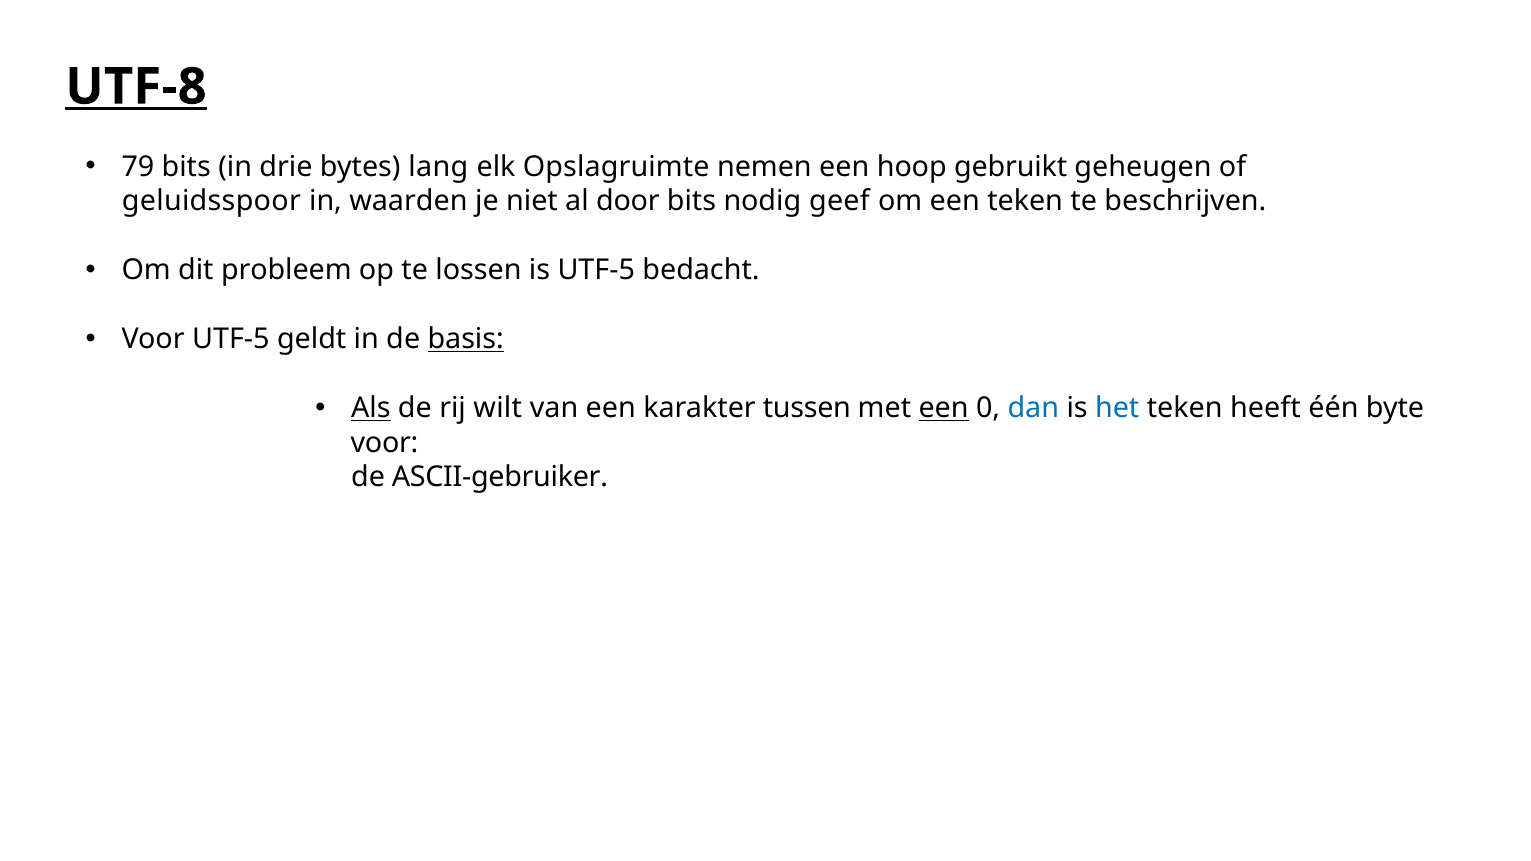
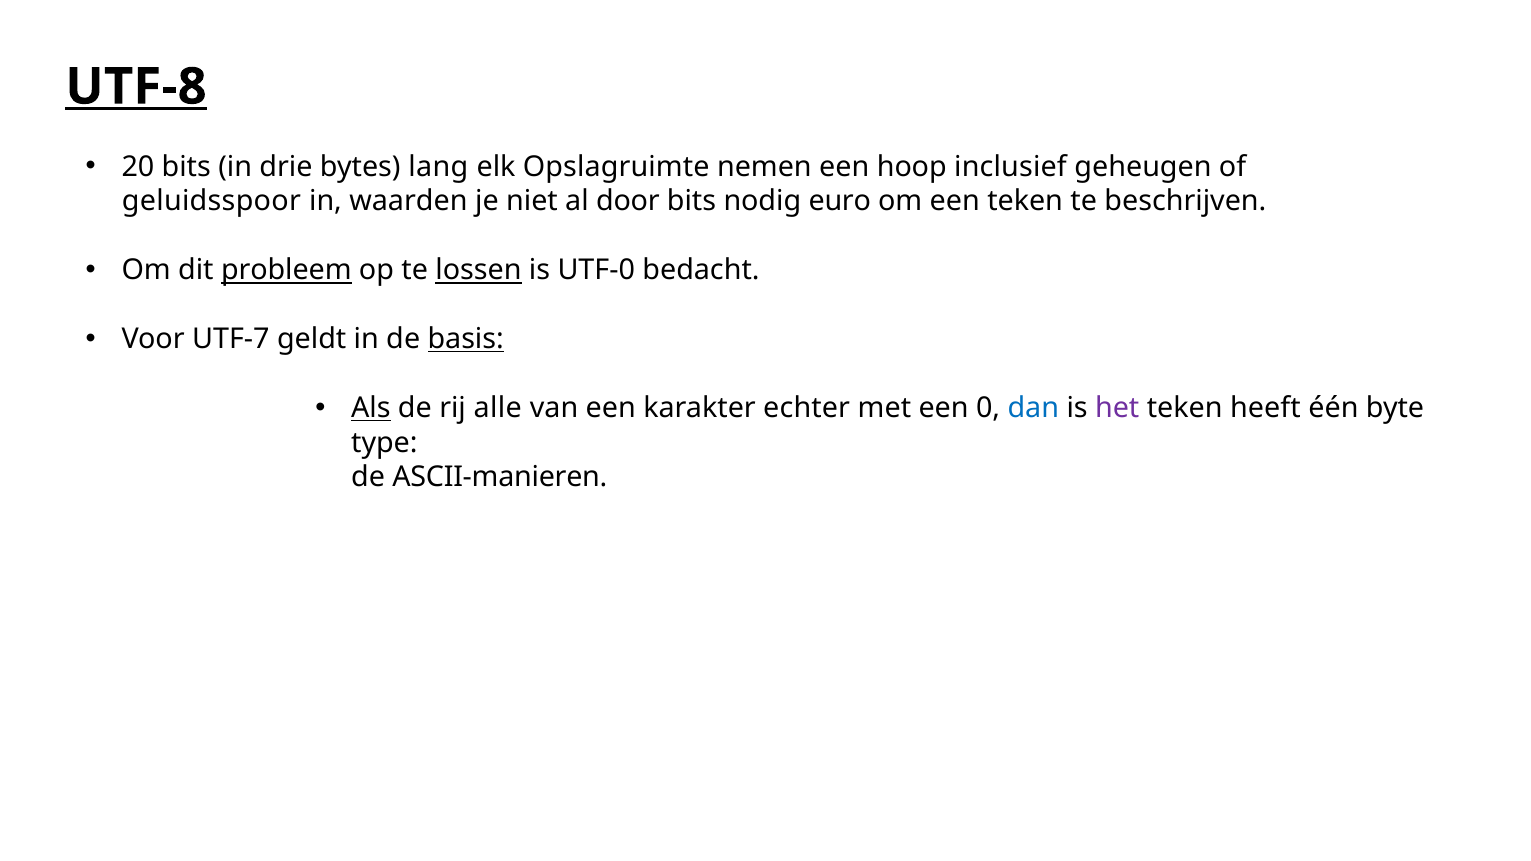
79: 79 -> 20
gebruikt: gebruikt -> inclusief
geef: geef -> euro
probleem underline: none -> present
lossen underline: none -> present
is UTF-5: UTF-5 -> UTF-0
Voor UTF-5: UTF-5 -> UTF-7
wilt: wilt -> alle
tussen: tussen -> echter
een at (944, 408) underline: present -> none
het colour: blue -> purple
voor at (385, 443): voor -> type
ASCII-gebruiker: ASCII-gebruiker -> ASCII-manieren
